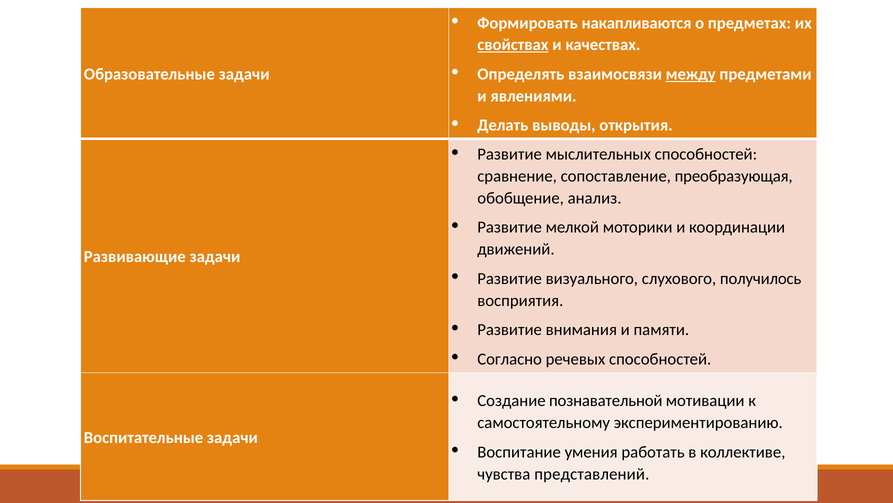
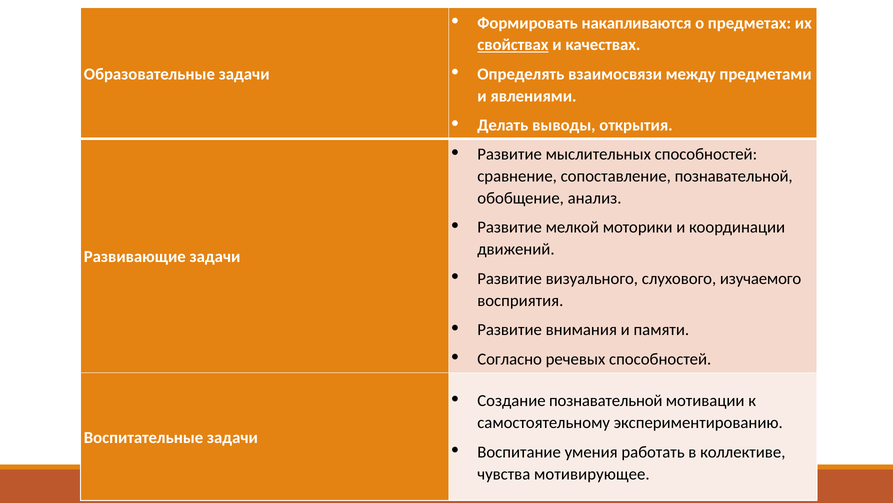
между underline: present -> none
сопоставление преобразующая: преобразующая -> познавательной
получилось: получилось -> изучаемого
представлений: представлений -> мотивирующее
